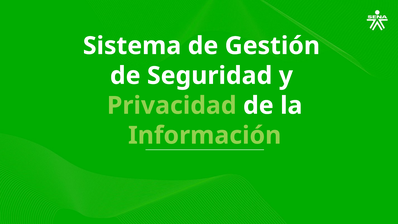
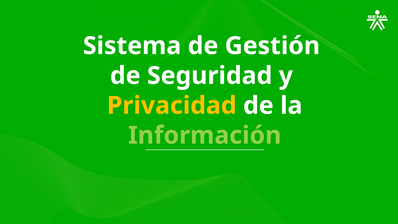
Privacidad colour: light green -> yellow
